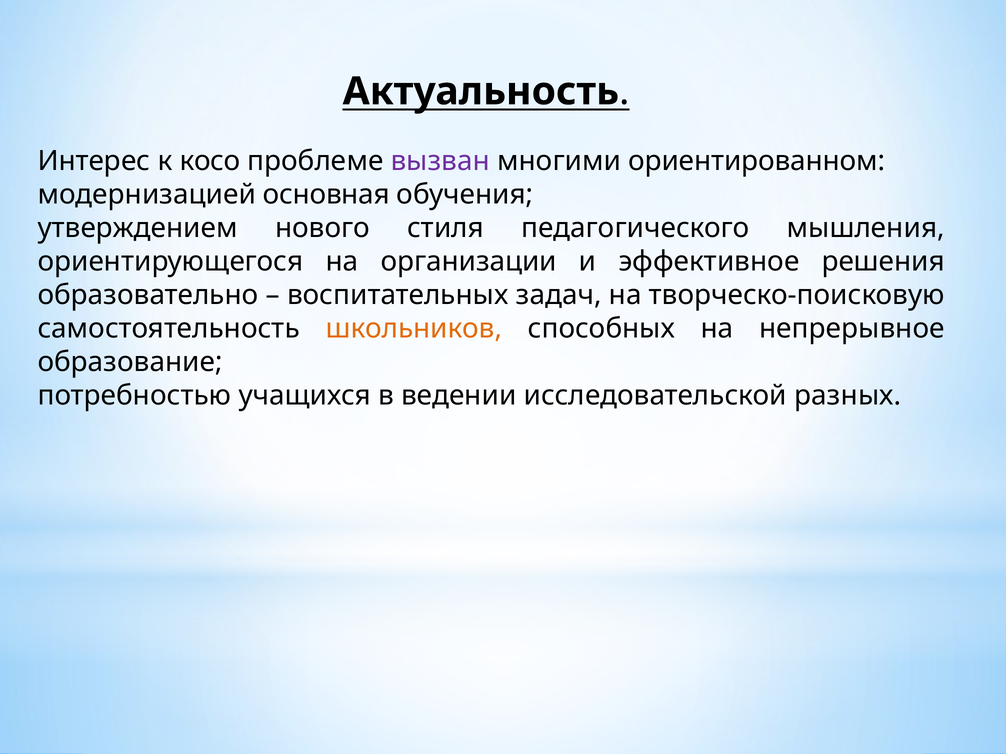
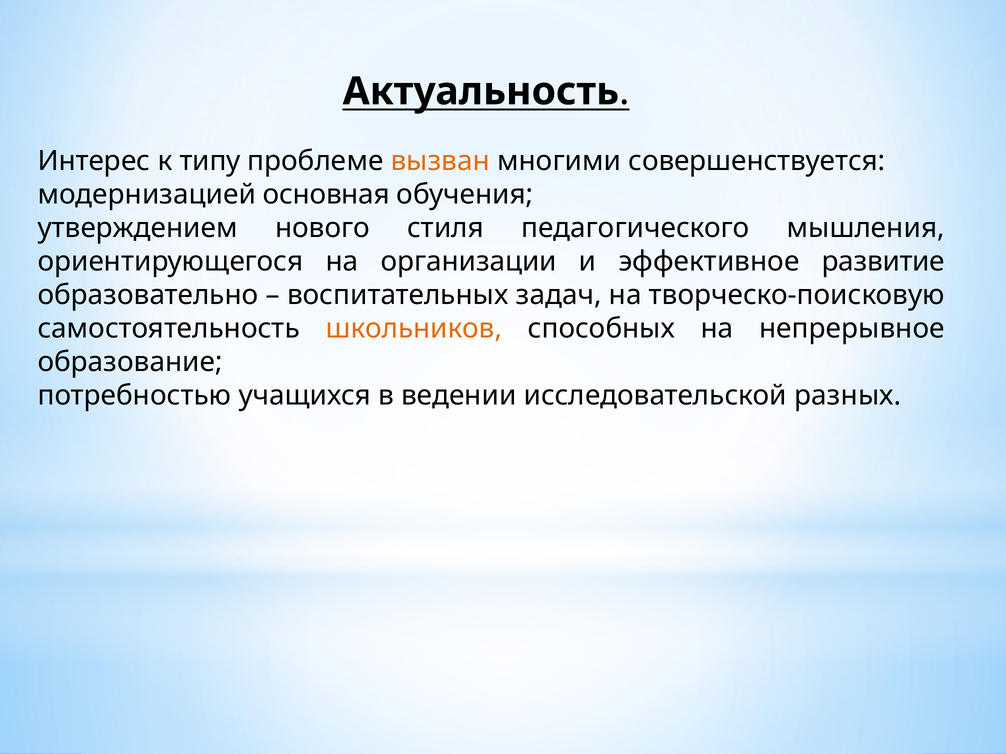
косо: косо -> типу
вызван colour: purple -> orange
ориентированном: ориентированном -> совершенствуется
решения: решения -> развитие
